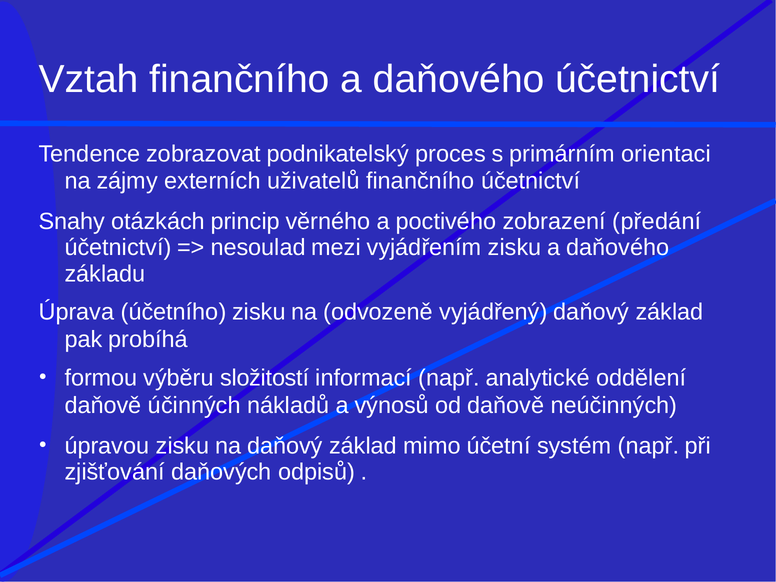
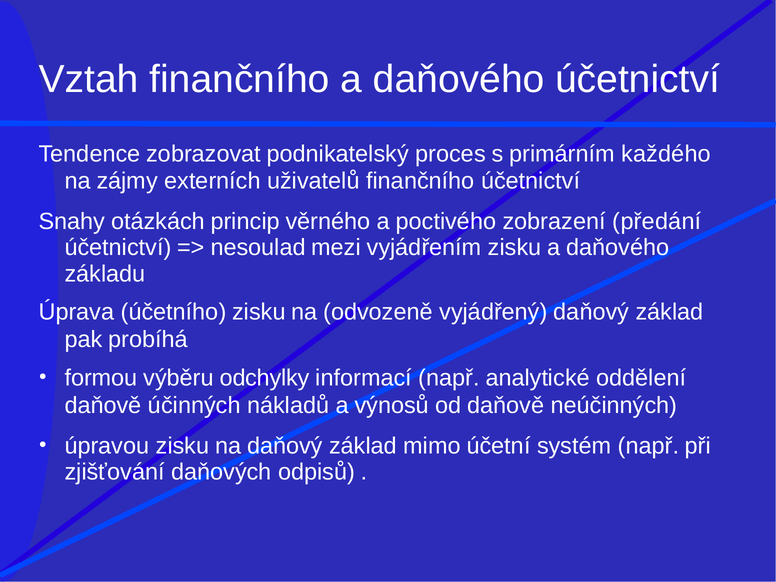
orientaci: orientaci -> každého
složitostí: složitostí -> odchylky
